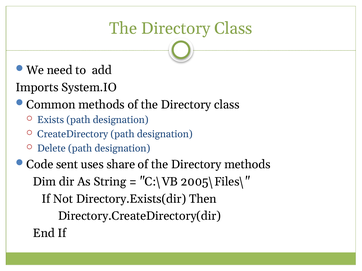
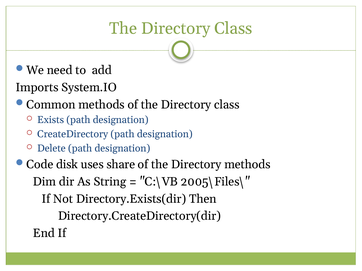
sent: sent -> disk
